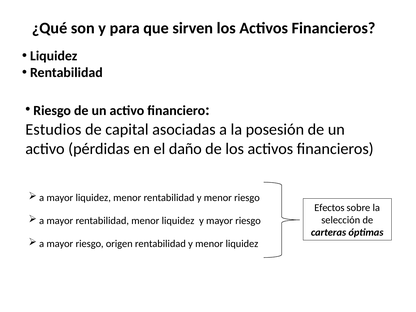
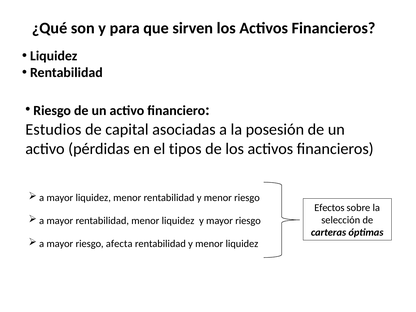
daño: daño -> tipos
origen: origen -> afecta
